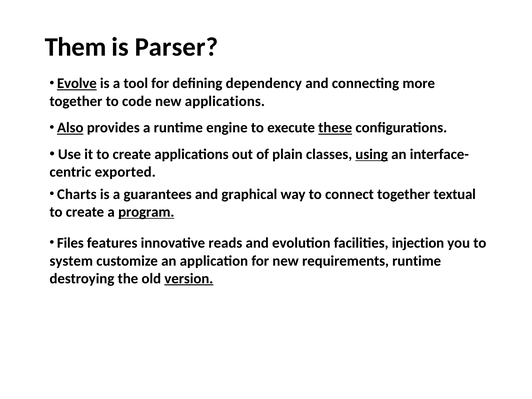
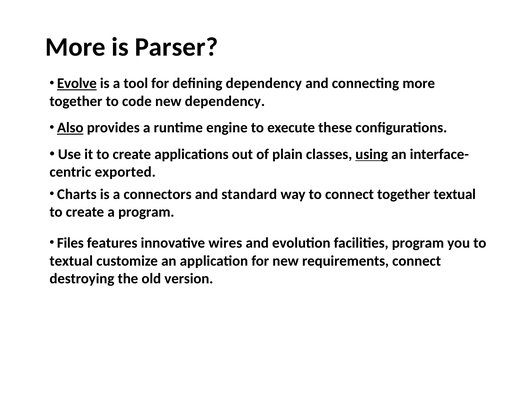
Them at (75, 47): Them -> More
new applications: applications -> dependency
these underline: present -> none
guarantees: guarantees -> connectors
graphical: graphical -> standard
program at (146, 212) underline: present -> none
reads: reads -> wires
facilities injection: injection -> program
system at (71, 261): system -> textual
requirements runtime: runtime -> connect
version underline: present -> none
